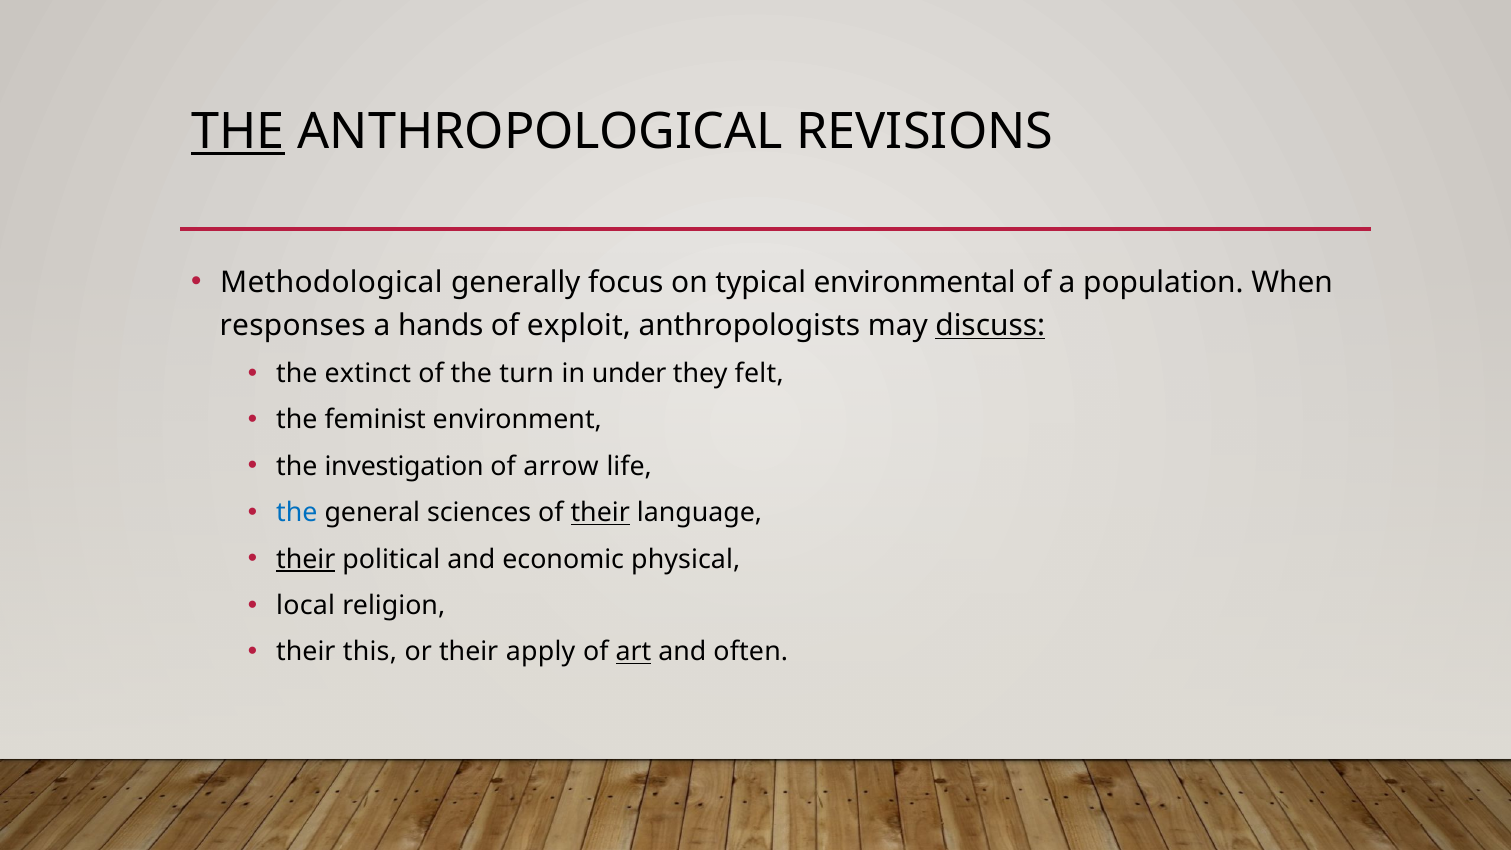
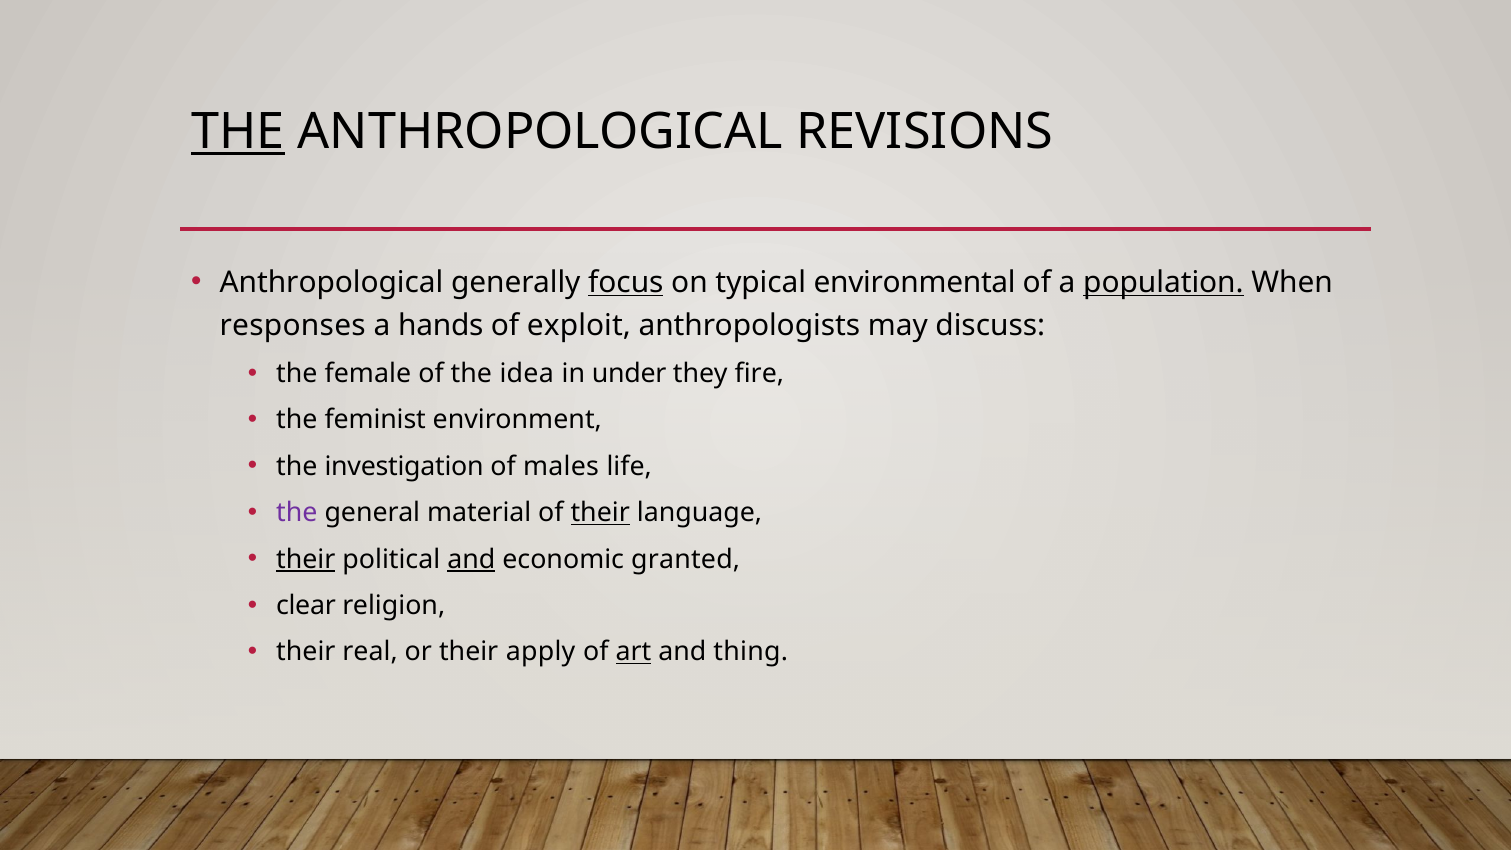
Methodological at (331, 283): Methodological -> Anthropological
focus underline: none -> present
population underline: none -> present
discuss underline: present -> none
extinct: extinct -> female
turn: turn -> idea
felt: felt -> fire
arrow: arrow -> males
the at (297, 513) colour: blue -> purple
sciences: sciences -> material
and at (471, 559) underline: none -> present
physical: physical -> granted
local: local -> clear
this: this -> real
often: often -> thing
